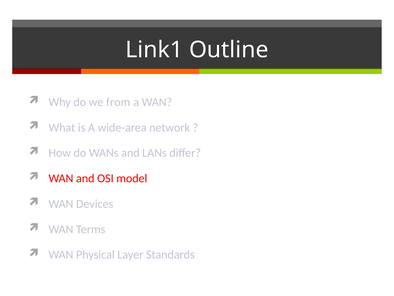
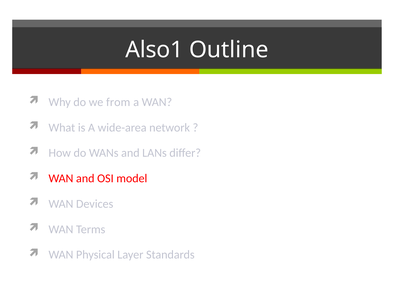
Link1: Link1 -> Also1
